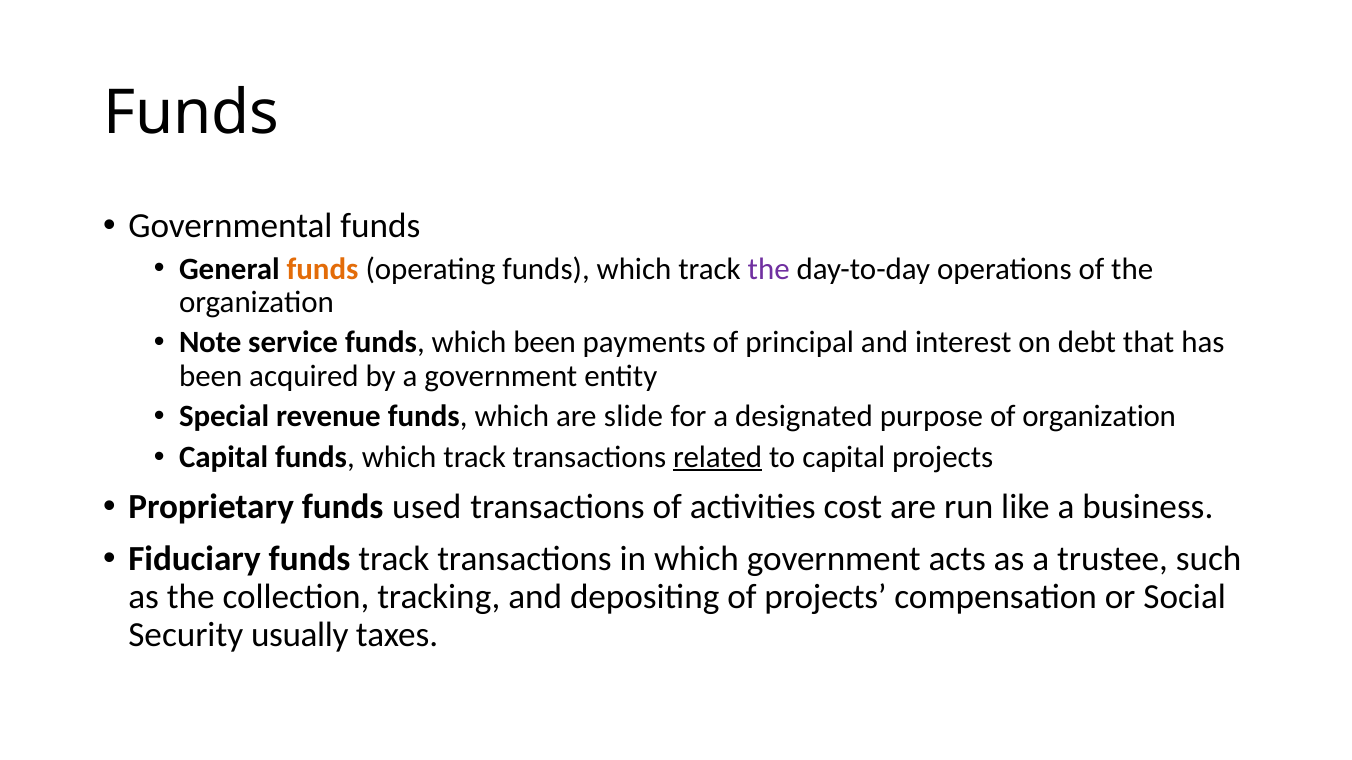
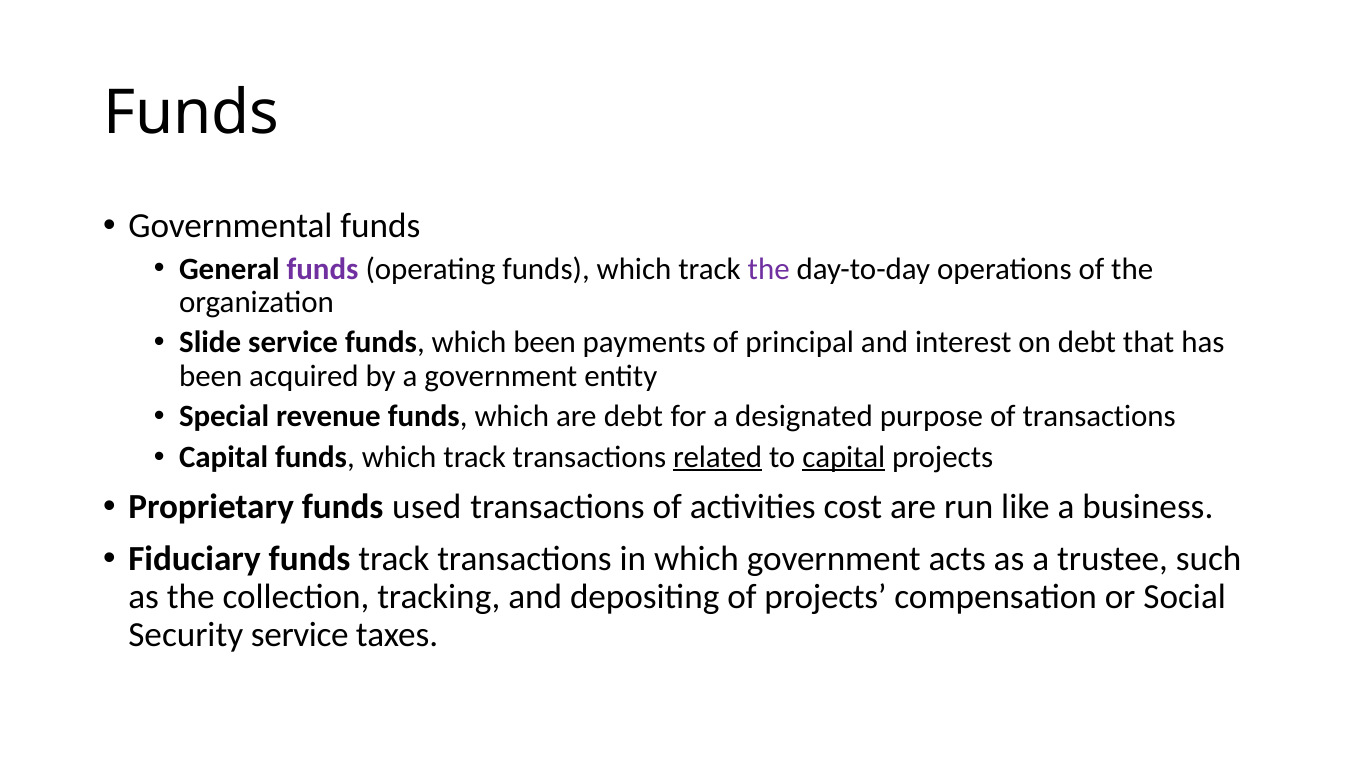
funds at (323, 269) colour: orange -> purple
Note: Note -> Slide
are slide: slide -> debt
of organization: organization -> transactions
capital at (844, 457) underline: none -> present
Security usually: usually -> service
